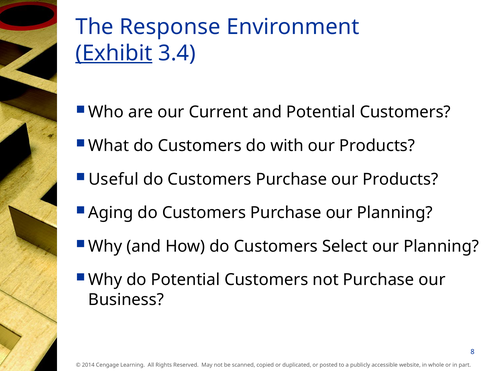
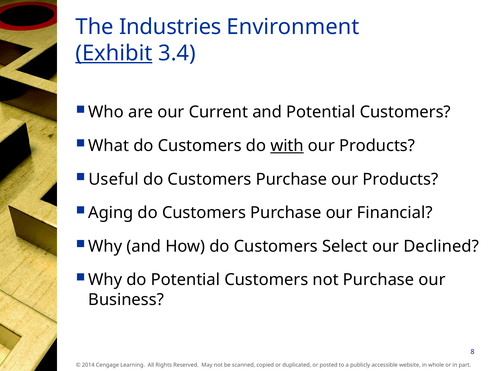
Response: Response -> Industries
with underline: none -> present
Purchase our Planning: Planning -> Financial
Select our Planning: Planning -> Declined
